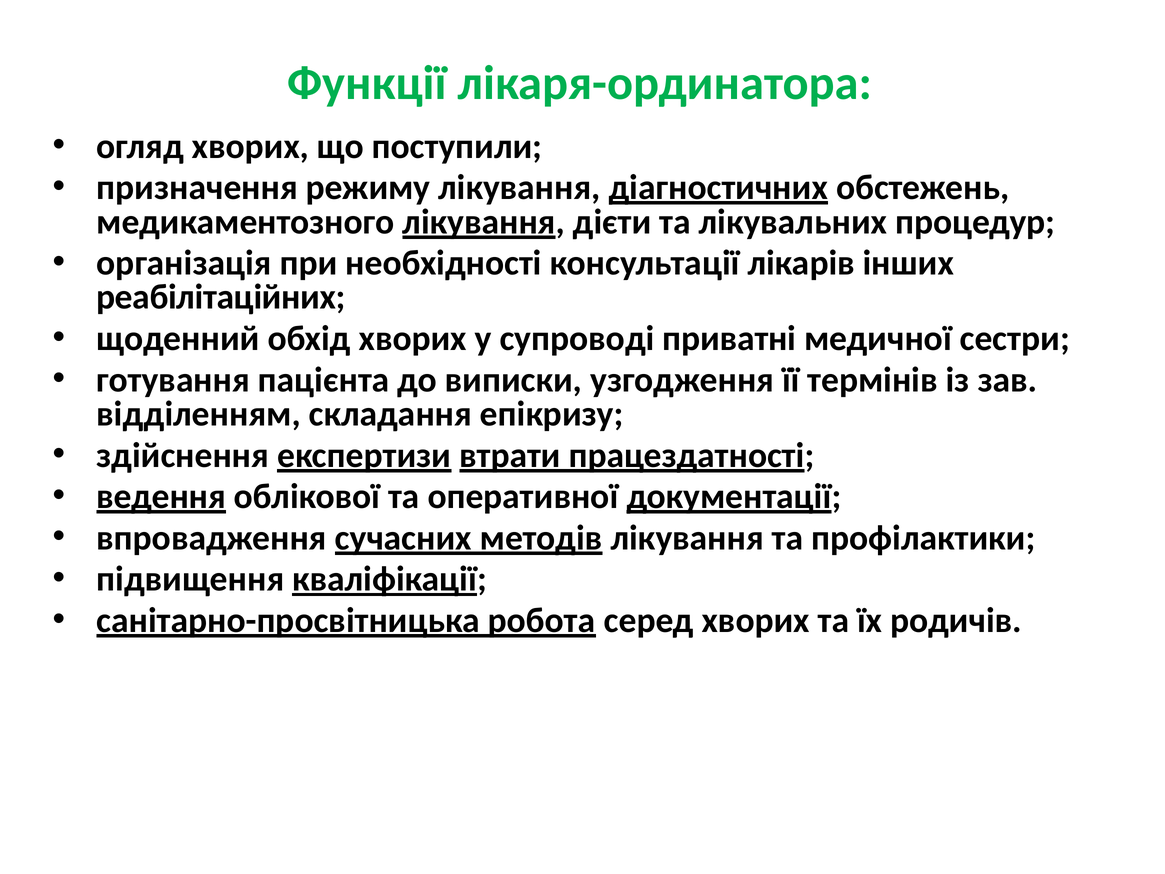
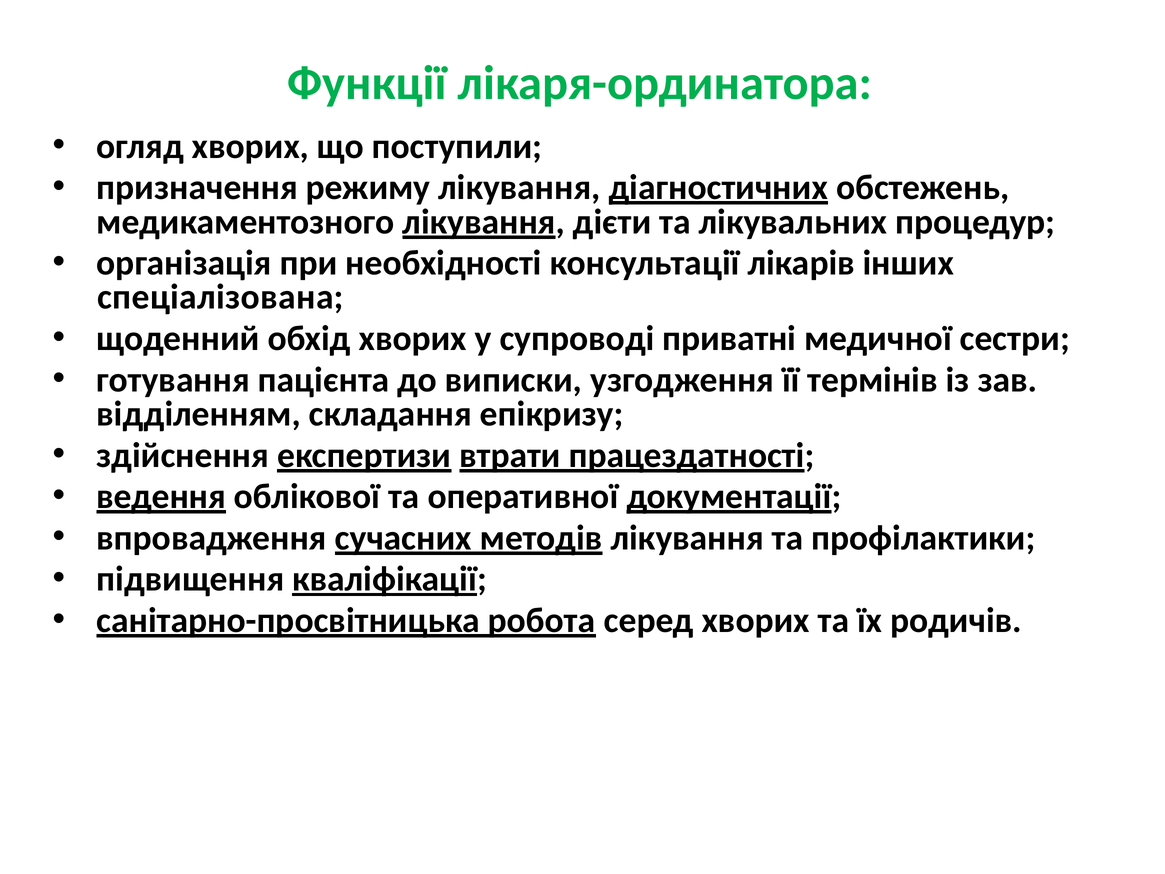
реабілітаційних: реабілітаційних -> спеціалізована
